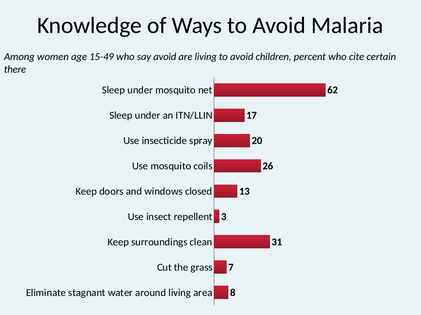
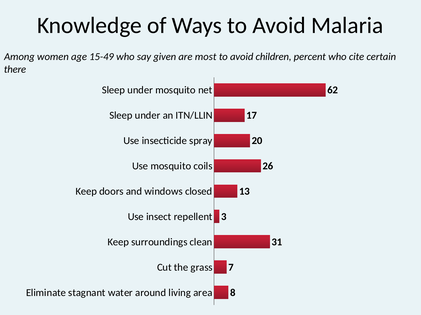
say avoid: avoid -> given
are living: living -> most
